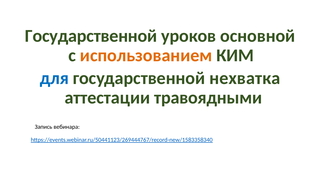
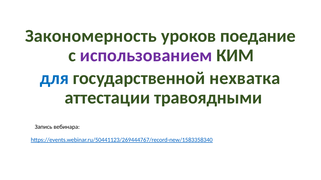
Государственной at (91, 36): Государственной -> Закономерность
основной: основной -> поедание
использованием colour: orange -> purple
